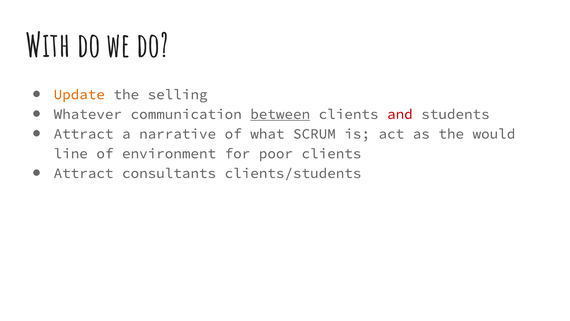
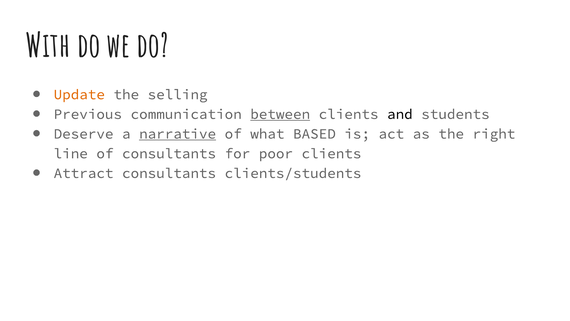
Whatever: Whatever -> Previous
and colour: red -> black
Attract at (84, 134): Attract -> Deserve
narrative underline: none -> present
SCRUM: SCRUM -> BASED
would: would -> right
of environment: environment -> consultants
